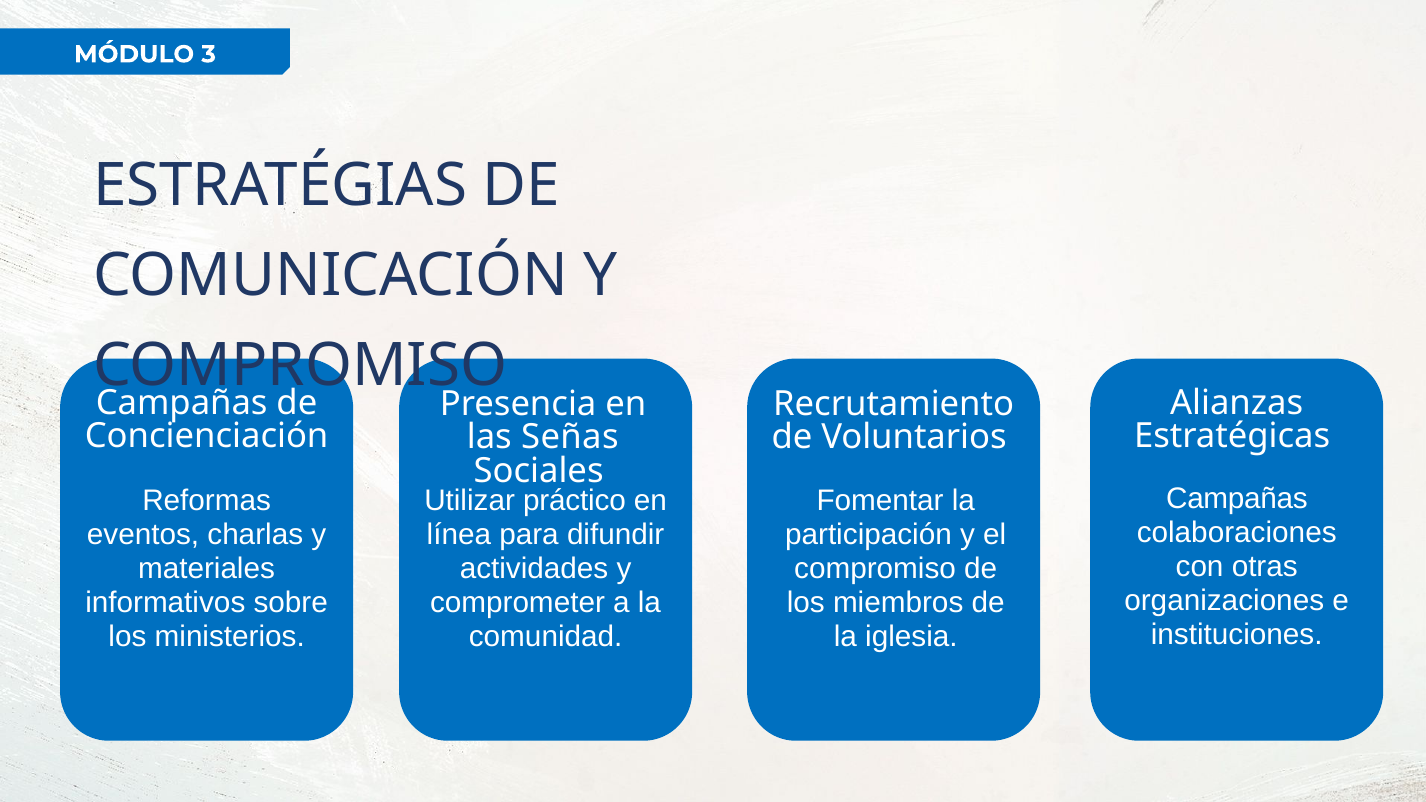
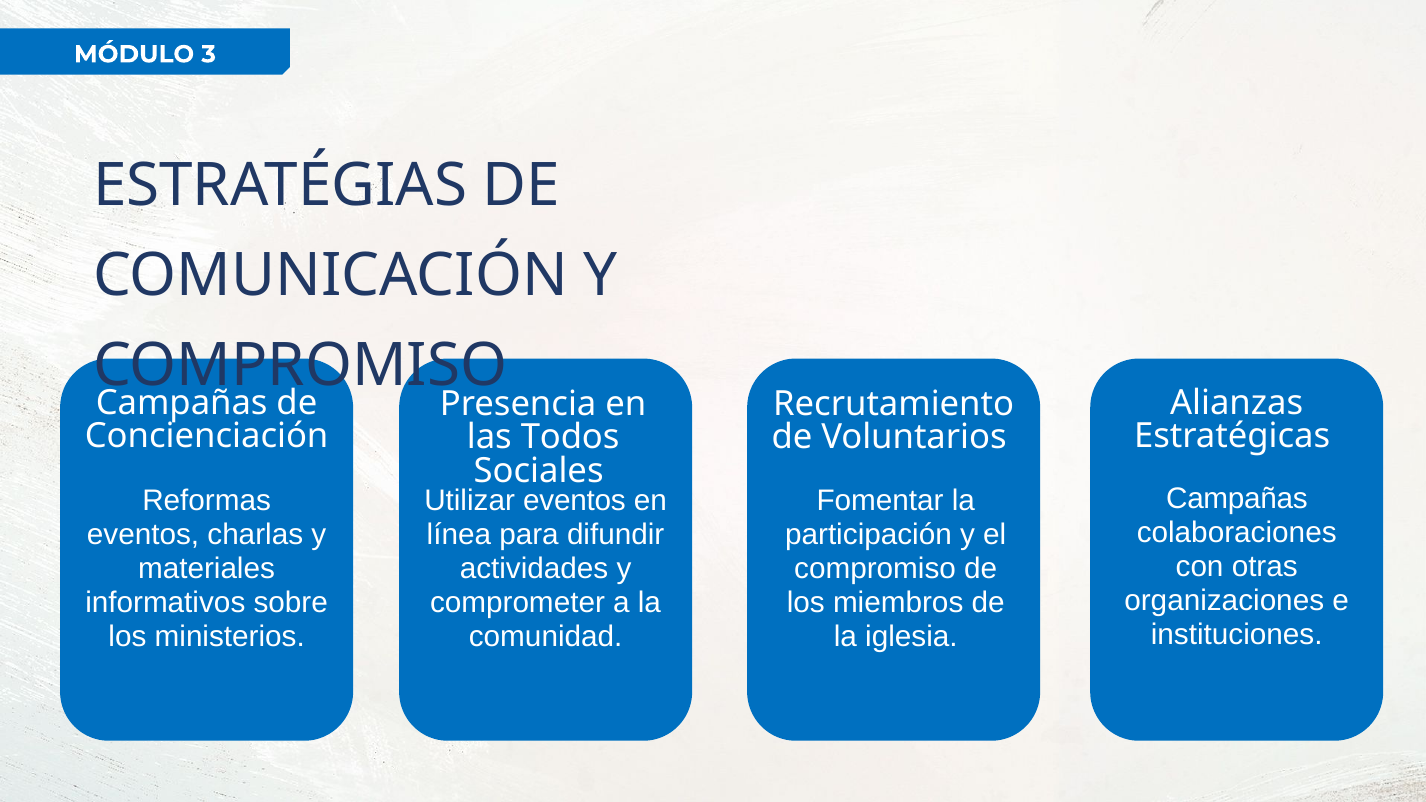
Señas: Señas -> Todos
Utilizar práctico: práctico -> eventos
